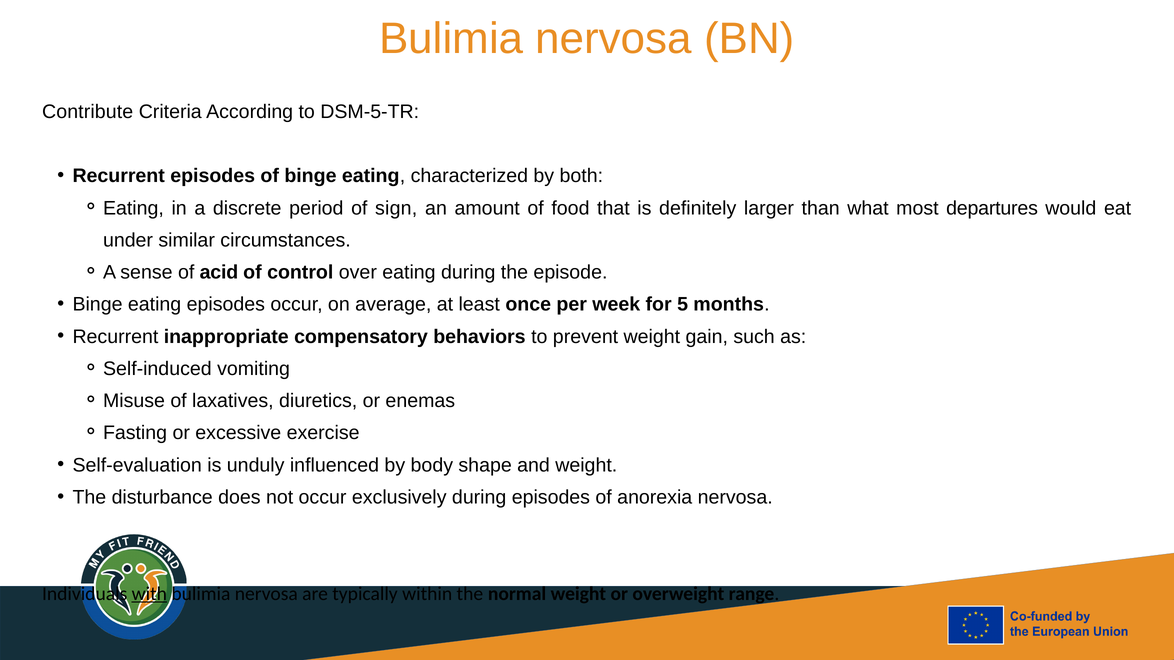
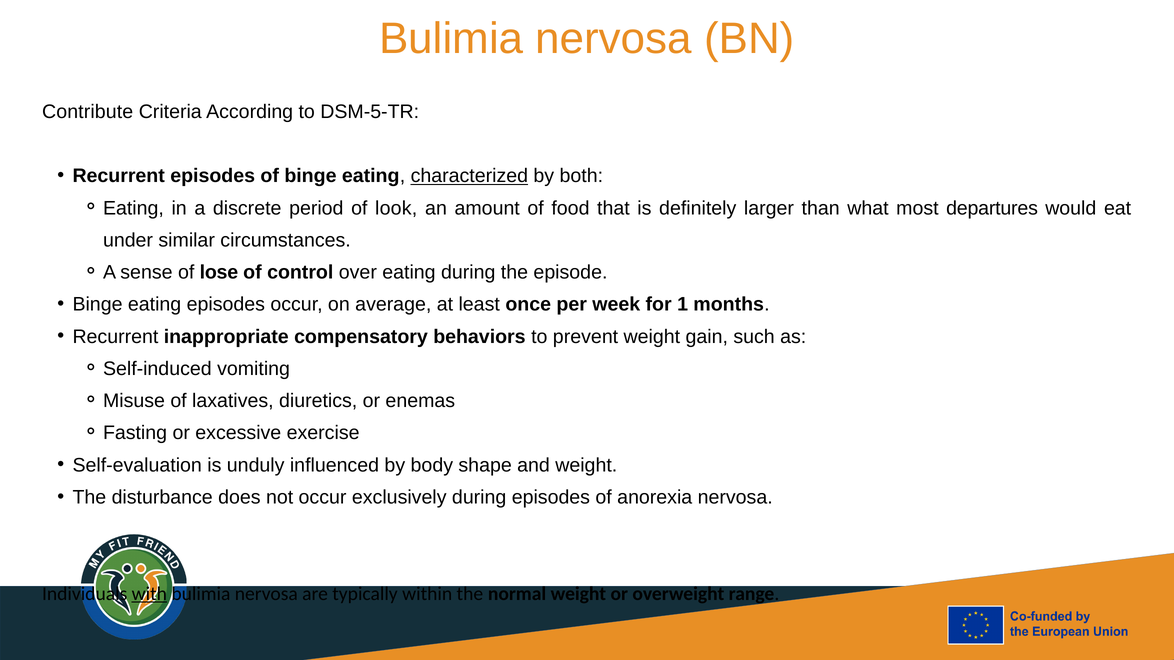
characterized underline: none -> present
sign: sign -> look
acid: acid -> lose
5: 5 -> 1
